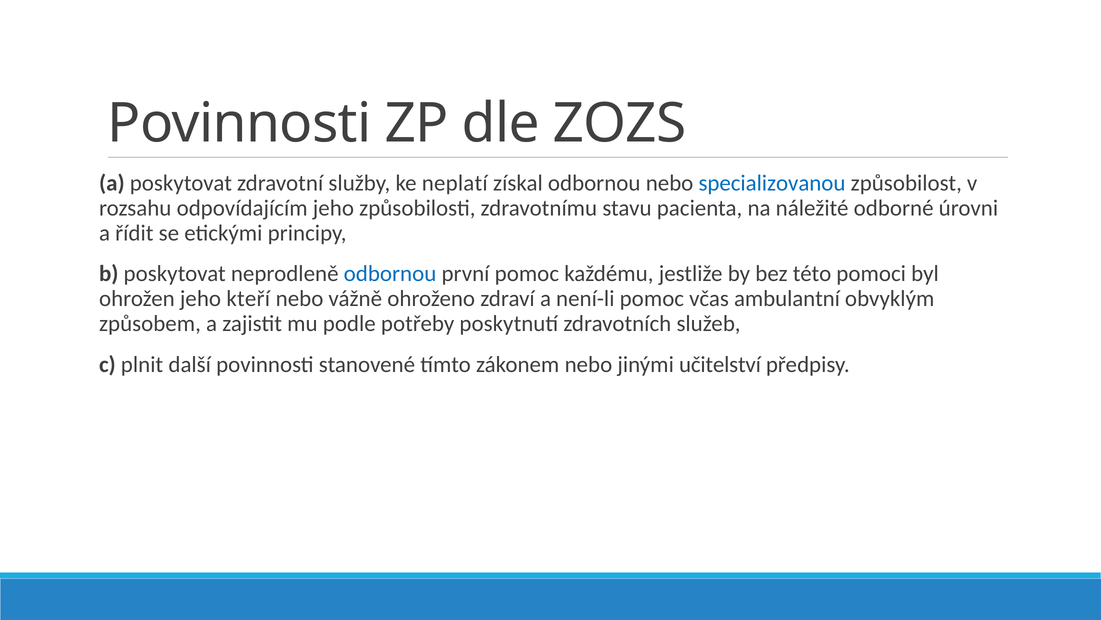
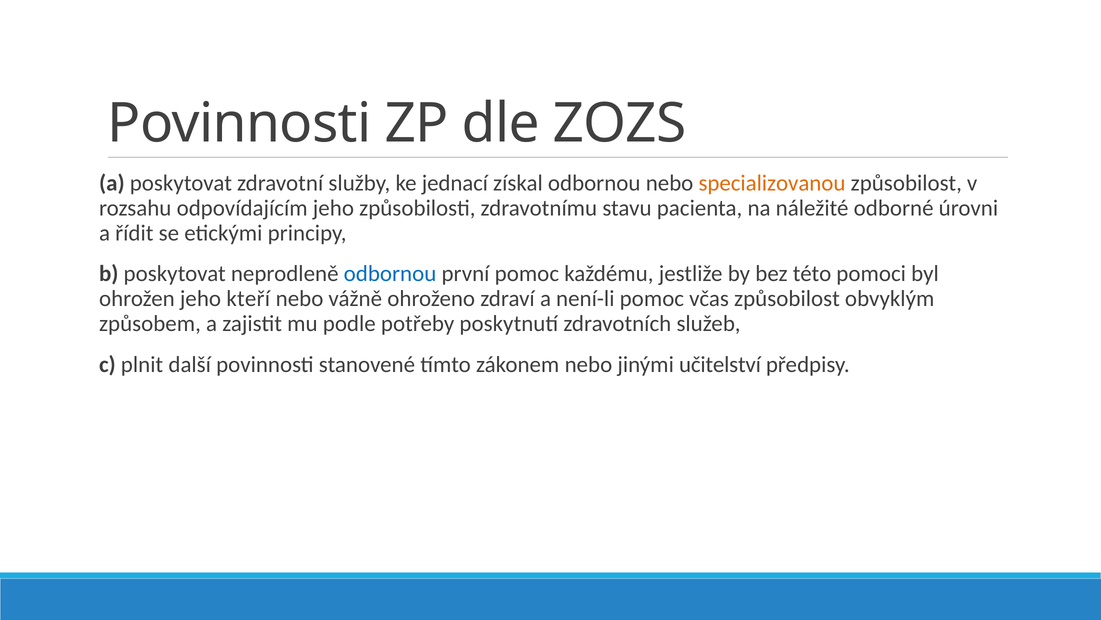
neplatí: neplatí -> jednací
specializovanou colour: blue -> orange
včas ambulantní: ambulantní -> způsobilost
